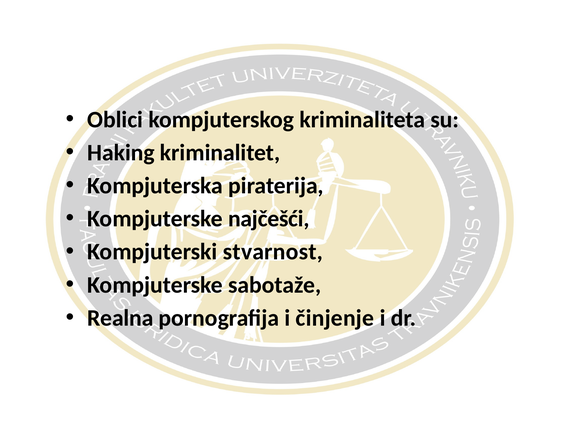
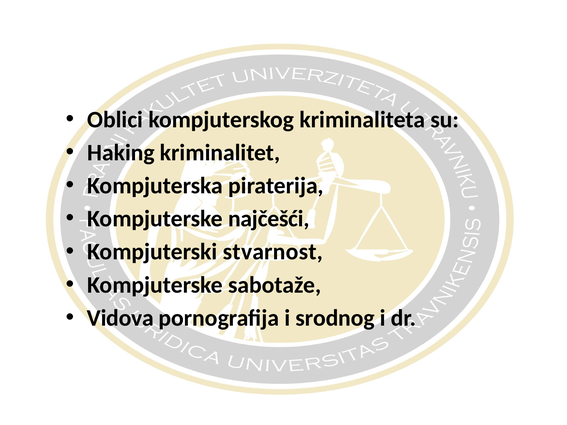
Realna: Realna -> Vidova
činjenje: činjenje -> srodnog
